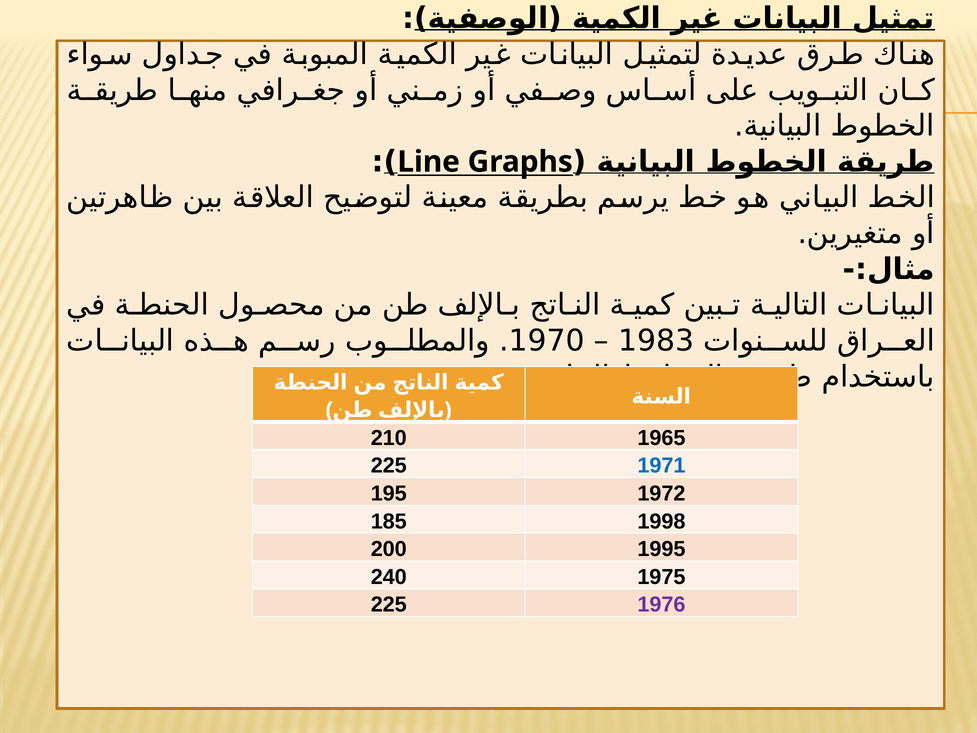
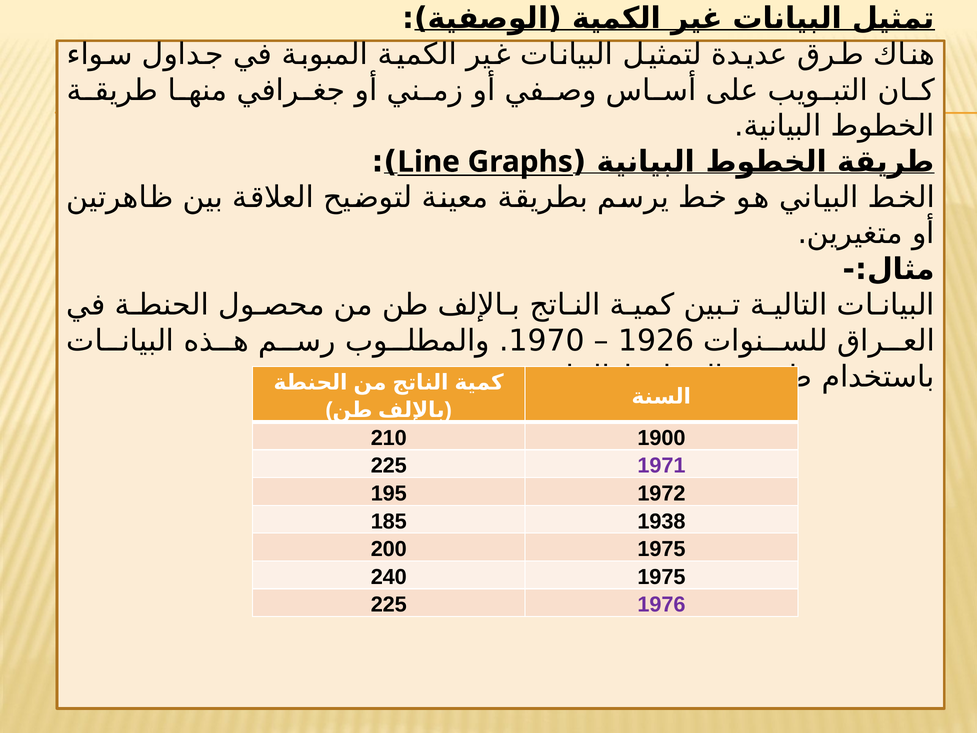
1983: 1983 -> 1926
1965: 1965 -> 1900
1971 colour: blue -> purple
1998: 1998 -> 1938
200 1995: 1995 -> 1975
